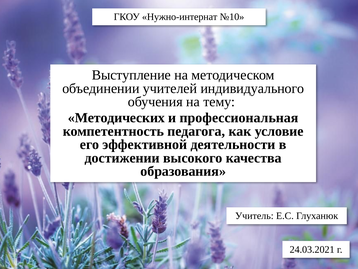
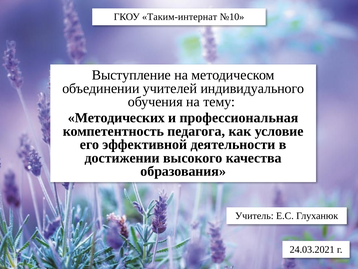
Нужно-интернат: Нужно-интернат -> Таким-интернат
